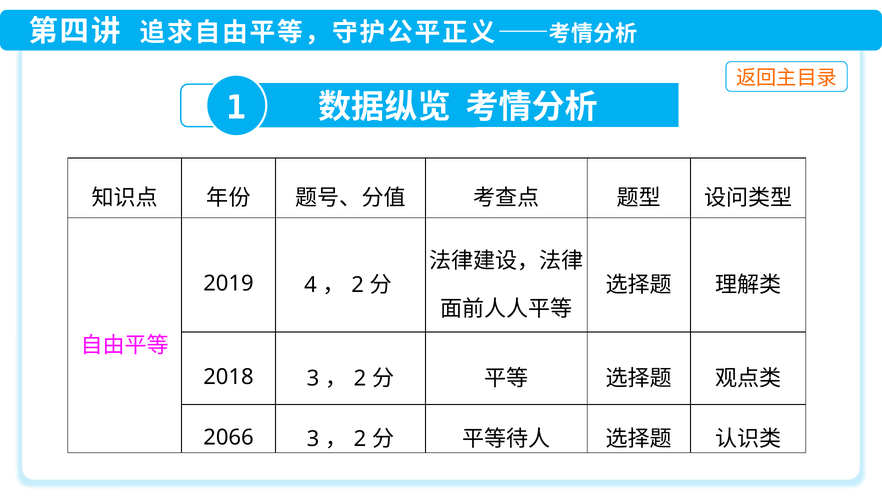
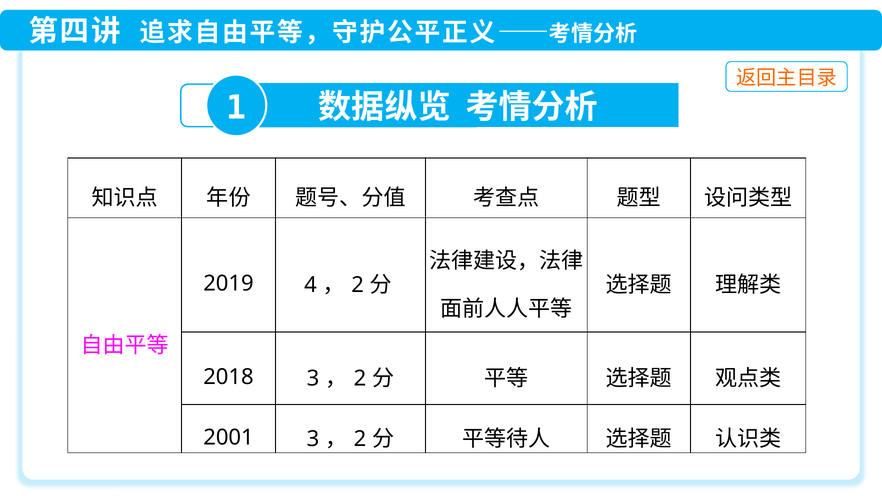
2066: 2066 -> 2001
